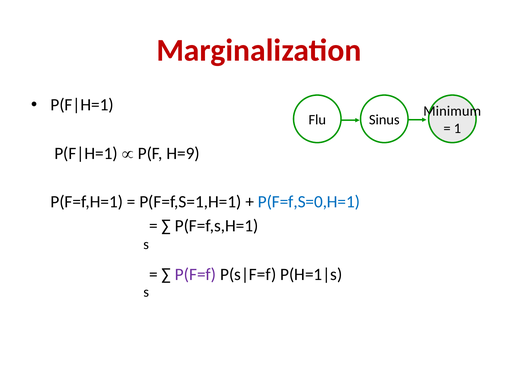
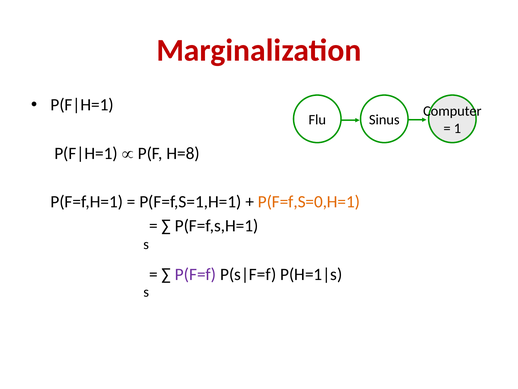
Minimum: Minimum -> Computer
H=9: H=9 -> H=8
P(F=f,S=0,H=1 colour: blue -> orange
